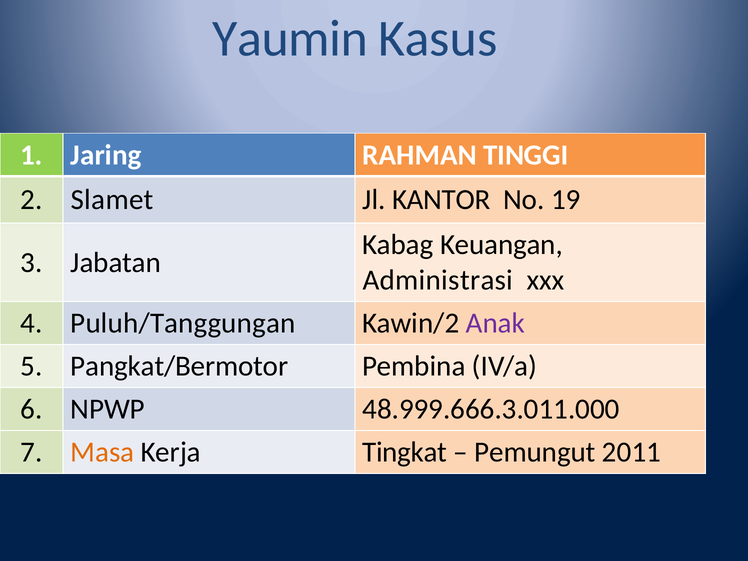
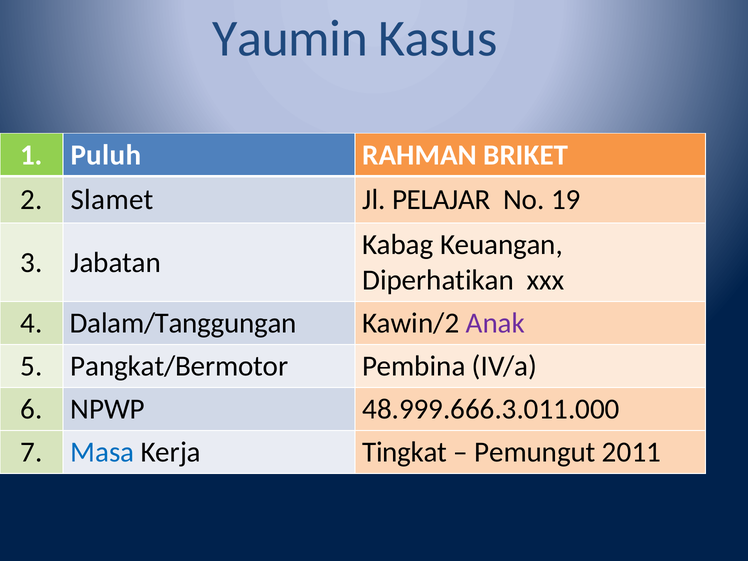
Jaring: Jaring -> Puluh
TINGGI: TINGGI -> BRIKET
KANTOR: KANTOR -> PELAJAR
Administrasi: Administrasi -> Diperhatikan
Puluh/Tanggungan: Puluh/Tanggungan -> Dalam/Tanggungan
Masa colour: orange -> blue
